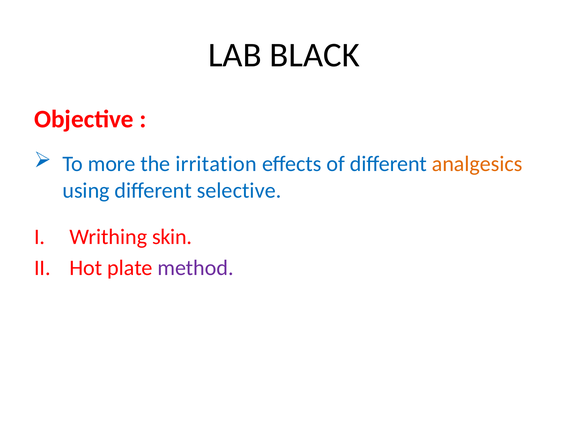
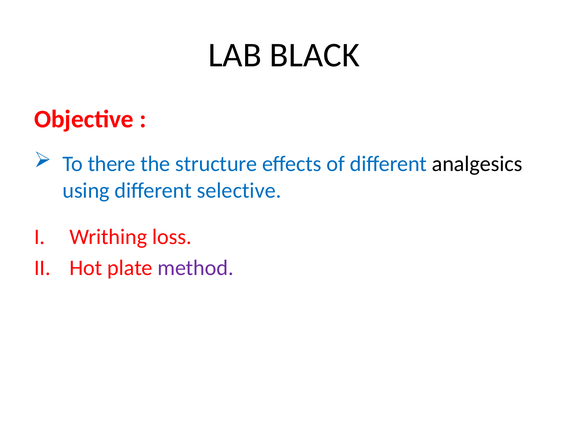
more: more -> there
irritation: irritation -> structure
analgesics colour: orange -> black
skin: skin -> loss
